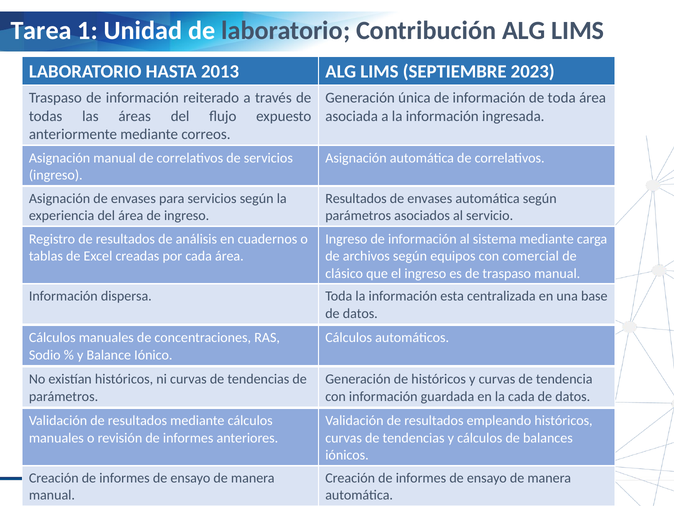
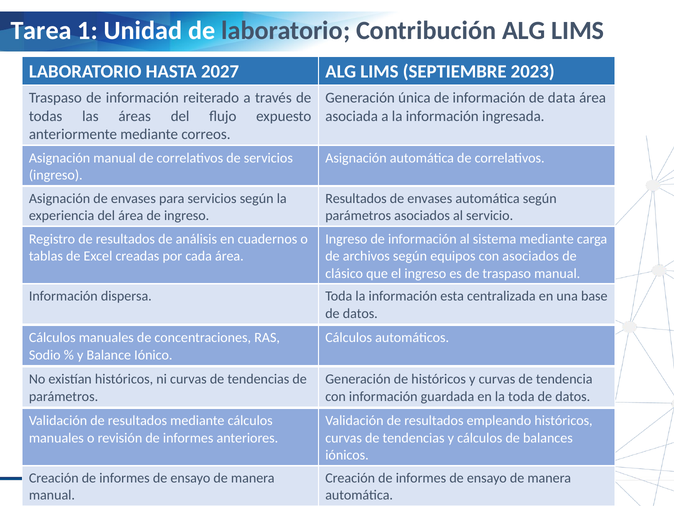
2013: 2013 -> 2027
de toda: toda -> data
con comercial: comercial -> asociados
la cada: cada -> toda
